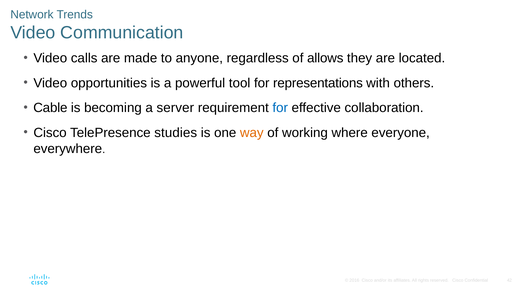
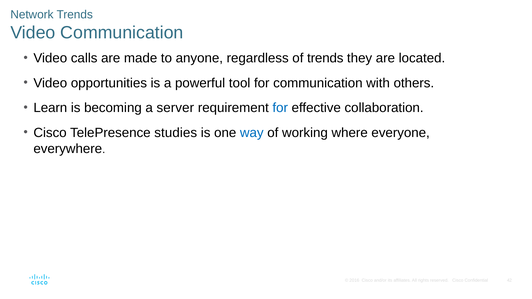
of allows: allows -> trends
for representations: representations -> communication
Cable: Cable -> Learn
way colour: orange -> blue
